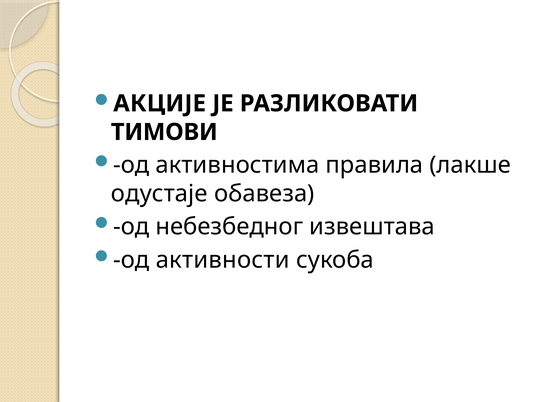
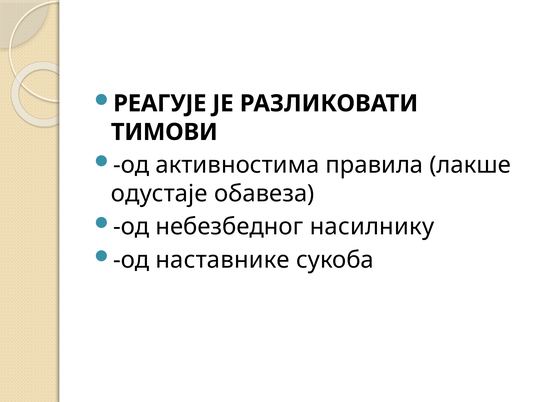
АКЦИЈЕ: АКЦИЈЕ -> РЕАГУЈЕ
извештава: извештава -> насилнику
активности: активности -> наставнике
